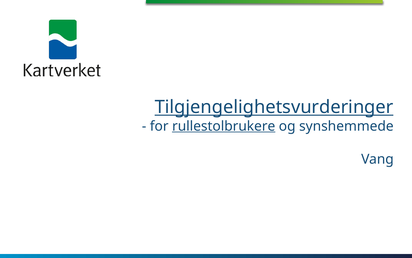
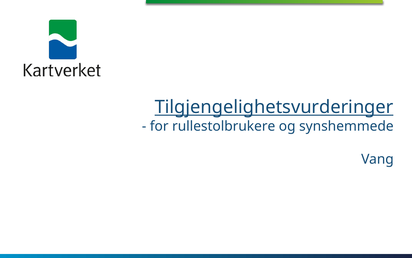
rullestolbrukere underline: present -> none
